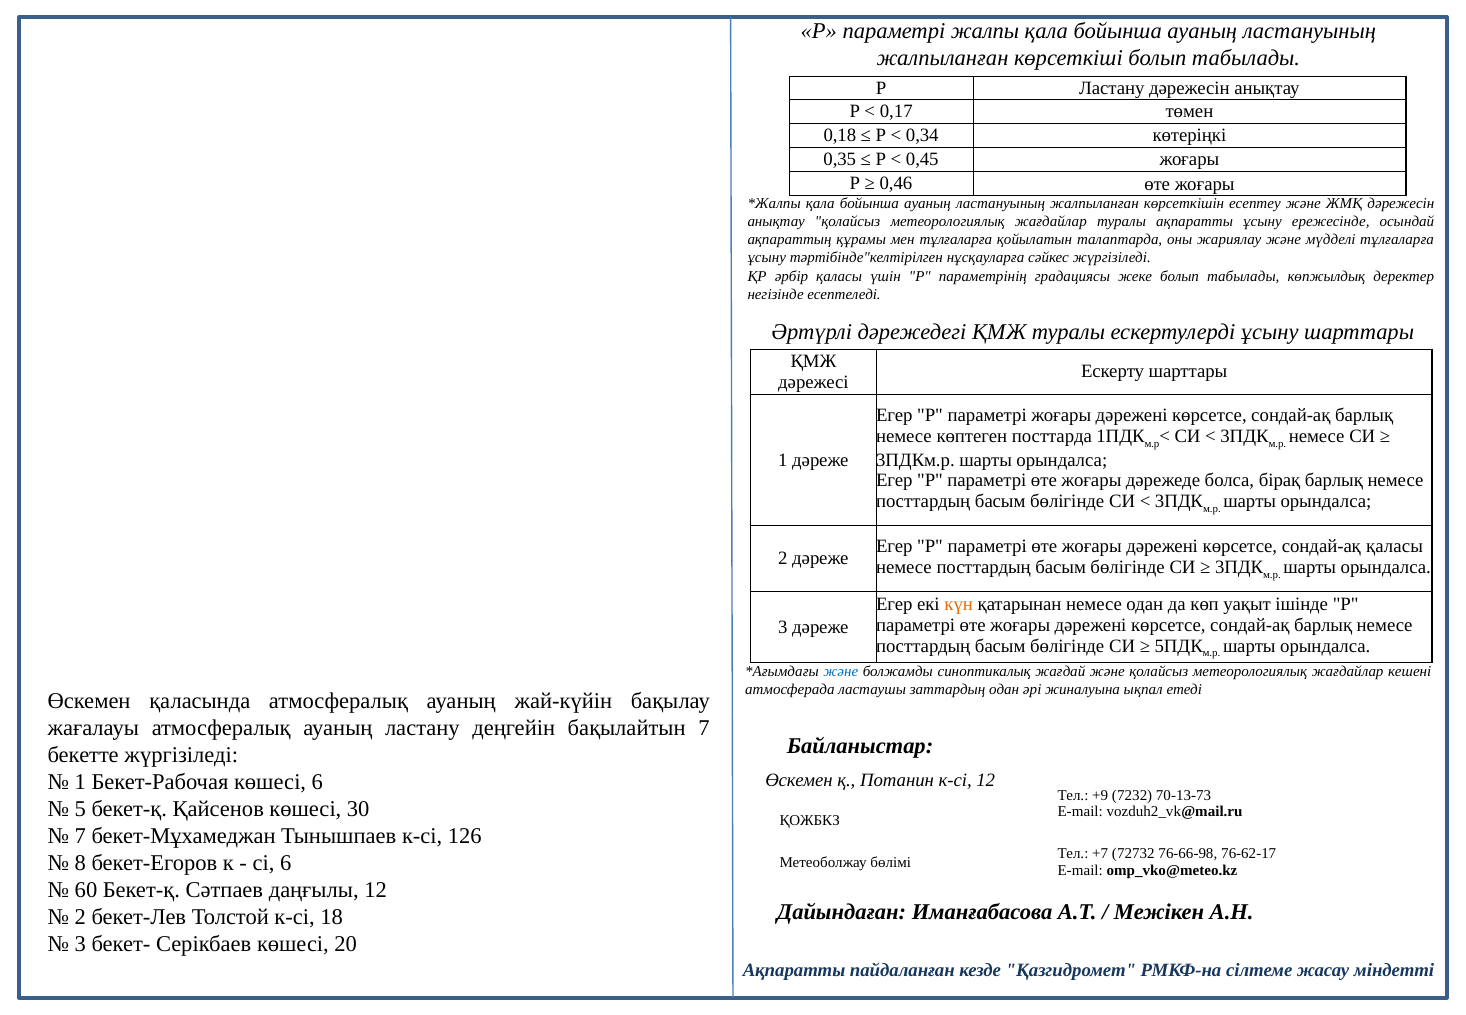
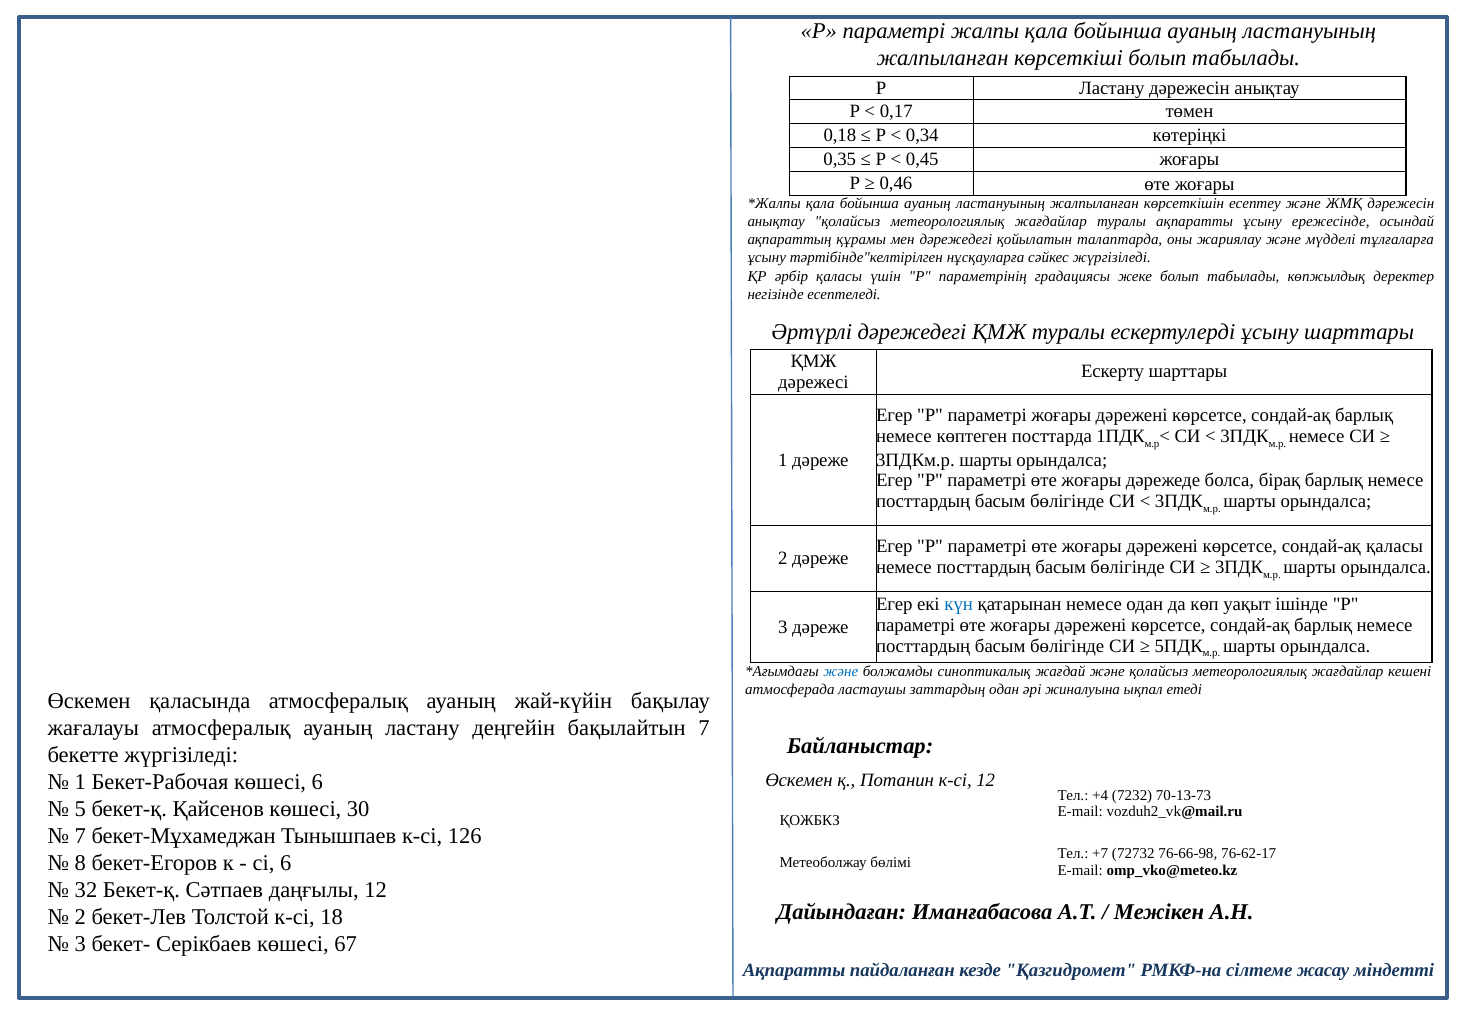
мен тұлғаларға: тұлғаларға -> дәрежедегі
күн colour: orange -> blue
+9: +9 -> +4
60: 60 -> 32
20: 20 -> 67
